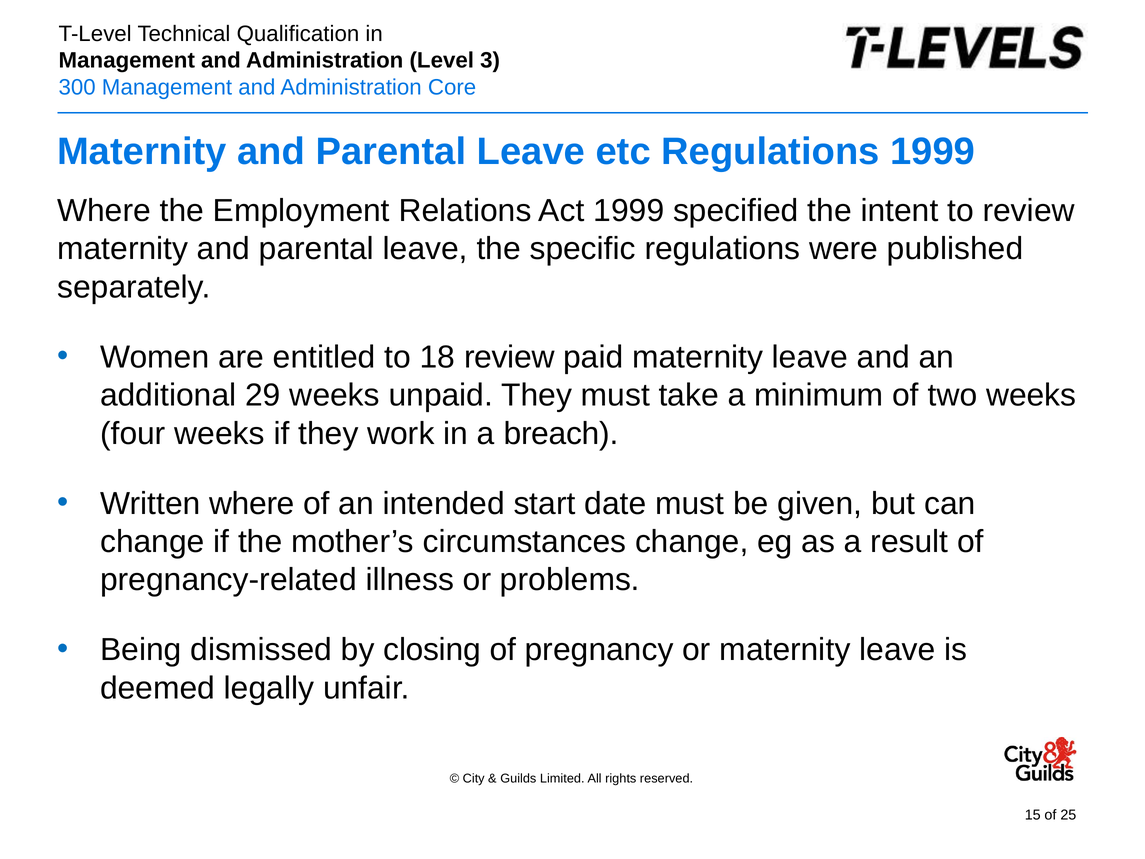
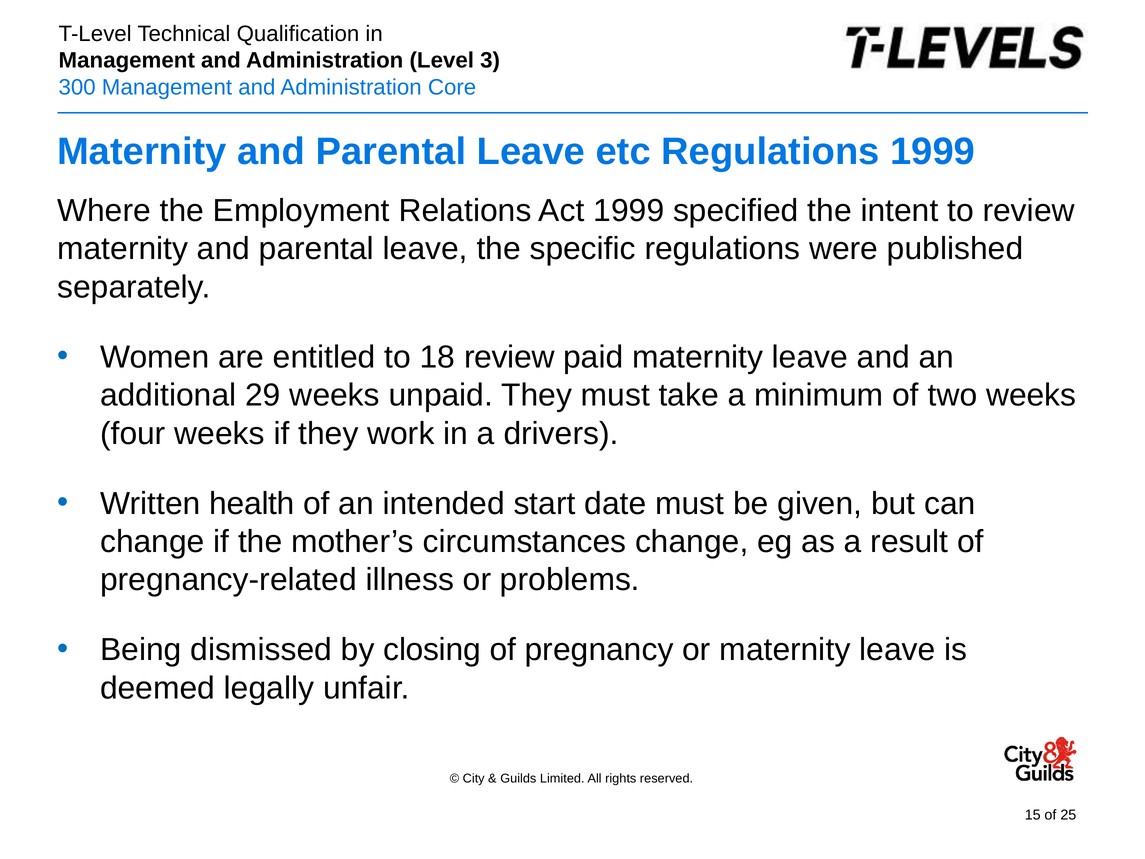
breach: breach -> drivers
Written where: where -> health
